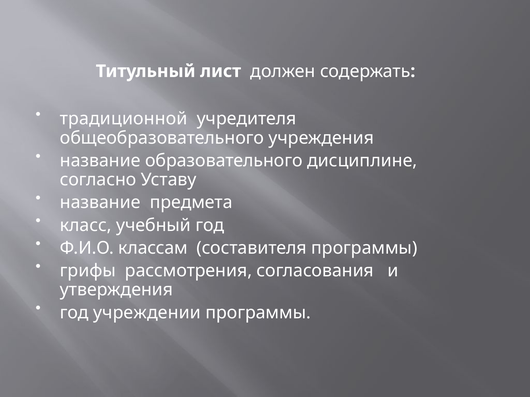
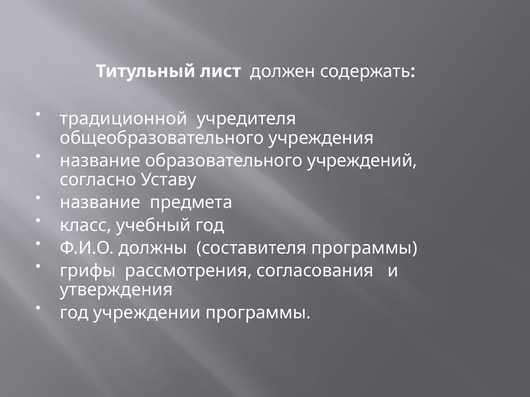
дисциплине: дисциплине -> учреждений
классам: классам -> должны
